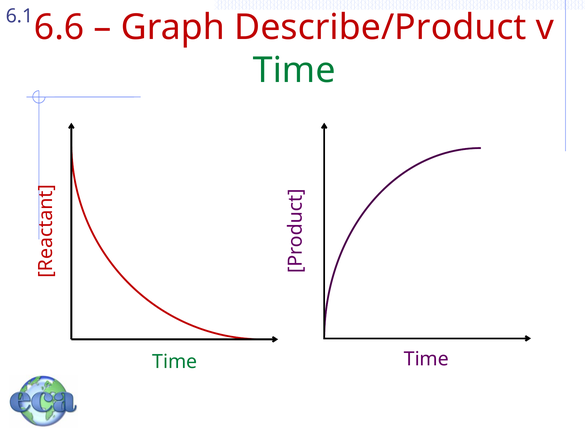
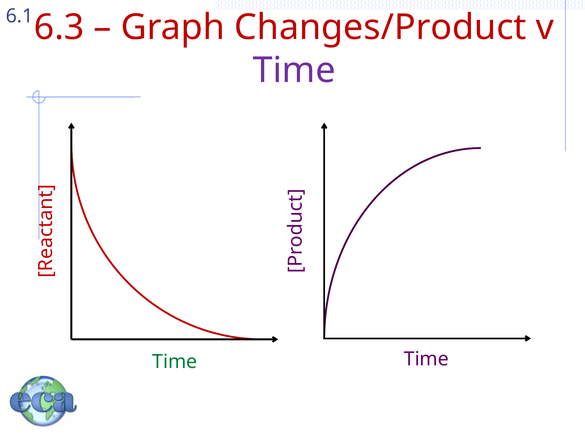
6.6: 6.6 -> 6.3
Describe/Product: Describe/Product -> Changes/Product
Time at (294, 70) colour: green -> purple
